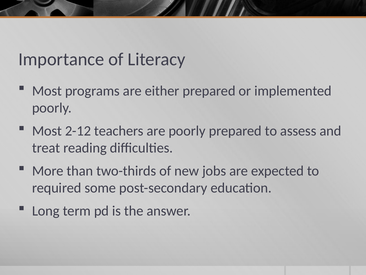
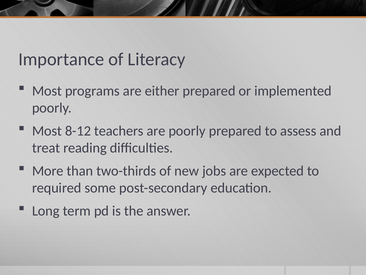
2-12: 2-12 -> 8-12
